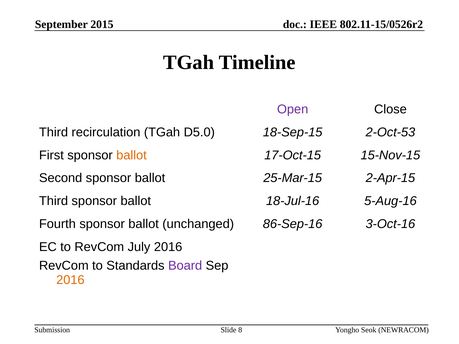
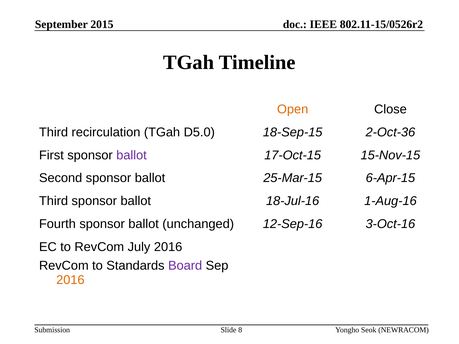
Open colour: purple -> orange
2-Oct-53: 2-Oct-53 -> 2-Oct-36
ballot at (132, 155) colour: orange -> purple
2-Apr-15: 2-Apr-15 -> 6-Apr-15
5-Aug-16: 5-Aug-16 -> 1-Aug-16
86-Sep-16: 86-Sep-16 -> 12-Sep-16
